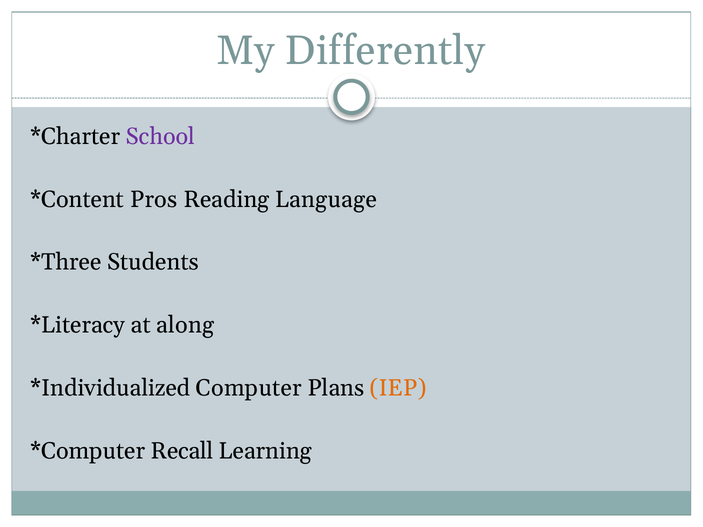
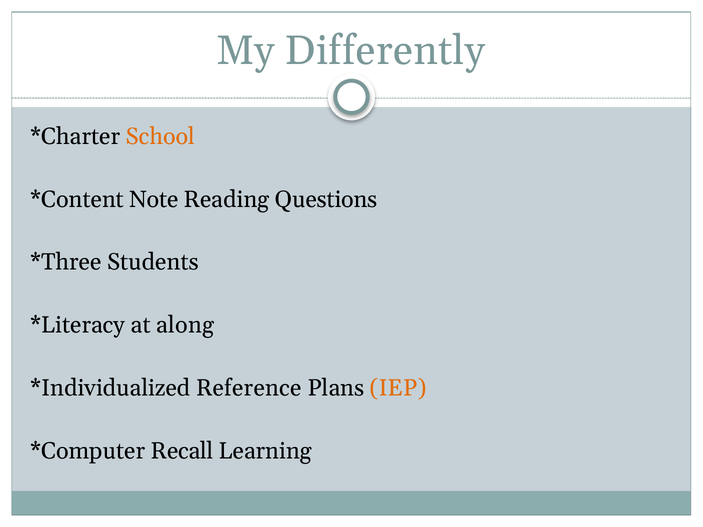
School colour: purple -> orange
Pros: Pros -> Note
Language: Language -> Questions
Computer: Computer -> Reference
